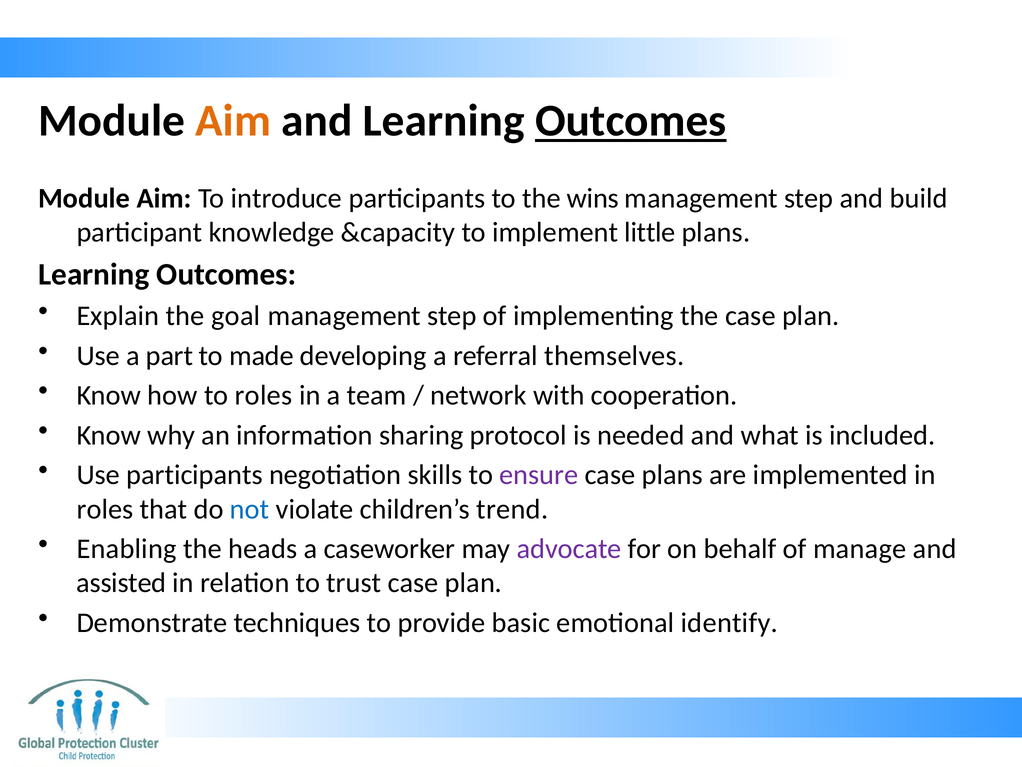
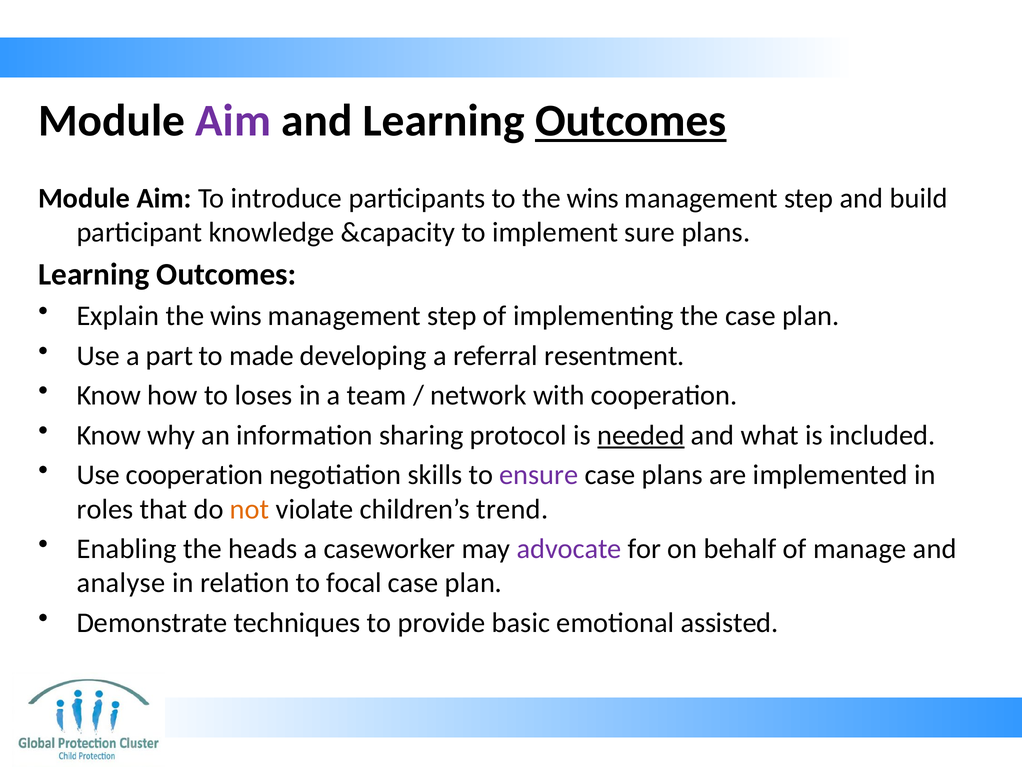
Aim at (233, 121) colour: orange -> purple
little: little -> sure
Explain the goal: goal -> wins
themselves: themselves -> resentment
to roles: roles -> loses
needed underline: none -> present
Use participants: participants -> cooperation
not colour: blue -> orange
assisted: assisted -> analyse
trust: trust -> focal
identify: identify -> assisted
